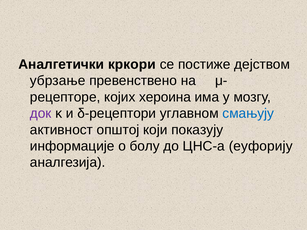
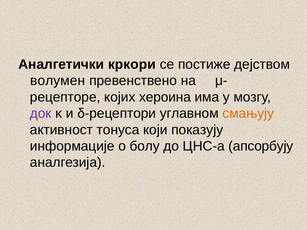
убрзање: убрзање -> волумен
смањују colour: blue -> orange
општој: општој -> тонуса
еуфорију: еуфорију -> апсорбују
